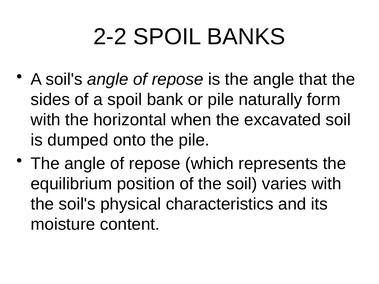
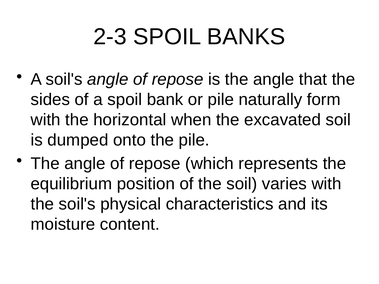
2-2: 2-2 -> 2-3
